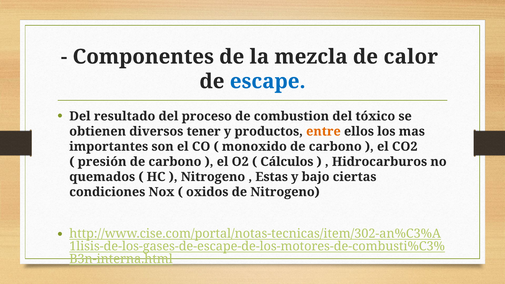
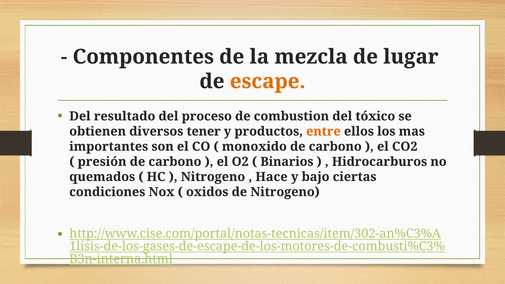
calor: calor -> lugar
escape colour: blue -> orange
Cálculos: Cálculos -> Binarios
Estas: Estas -> Hace
